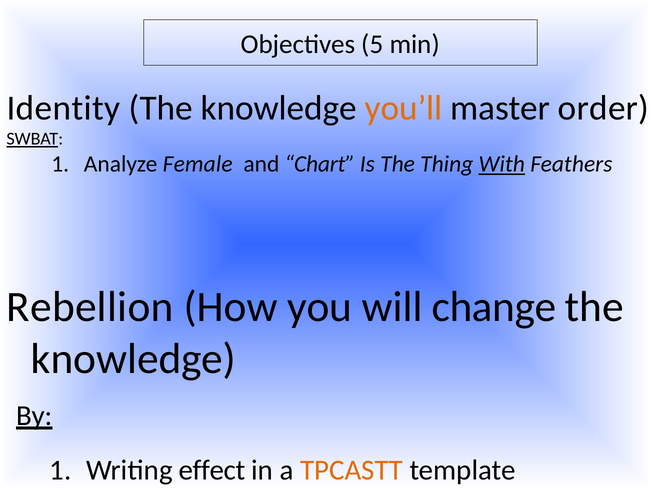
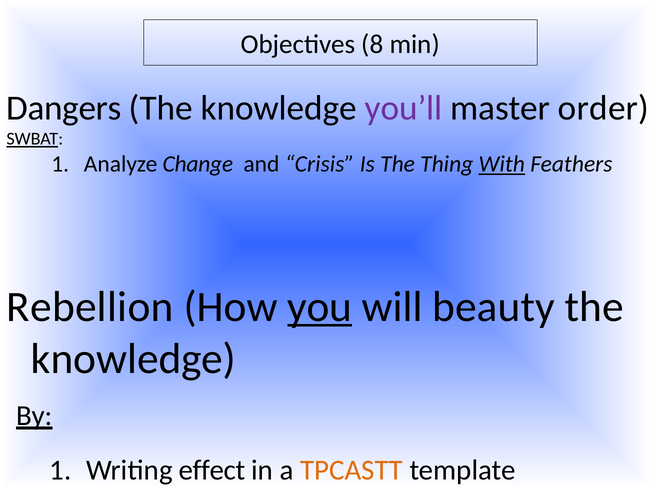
5: 5 -> 8
Identity: Identity -> Dangers
you’ll colour: orange -> purple
Female: Female -> Change
Chart: Chart -> Crisis
you underline: none -> present
change: change -> beauty
